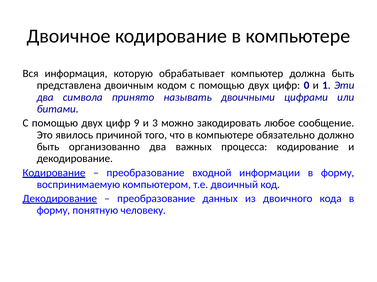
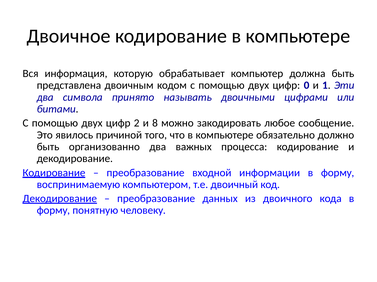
9: 9 -> 2
3: 3 -> 8
